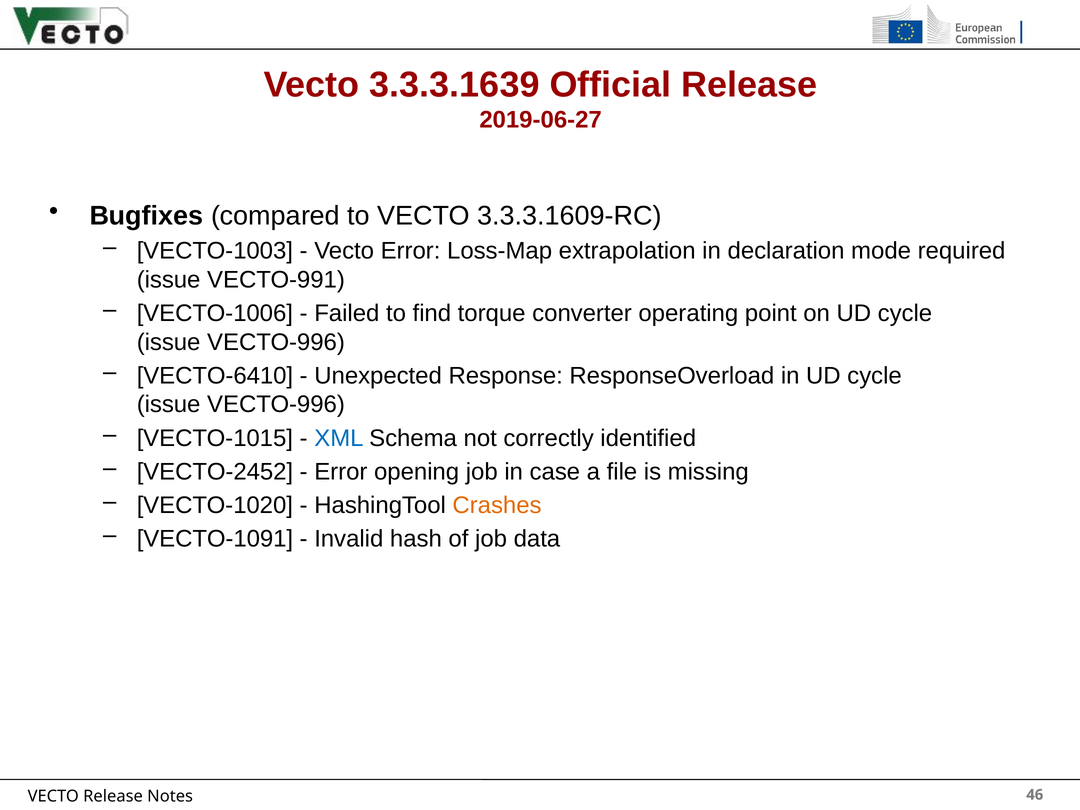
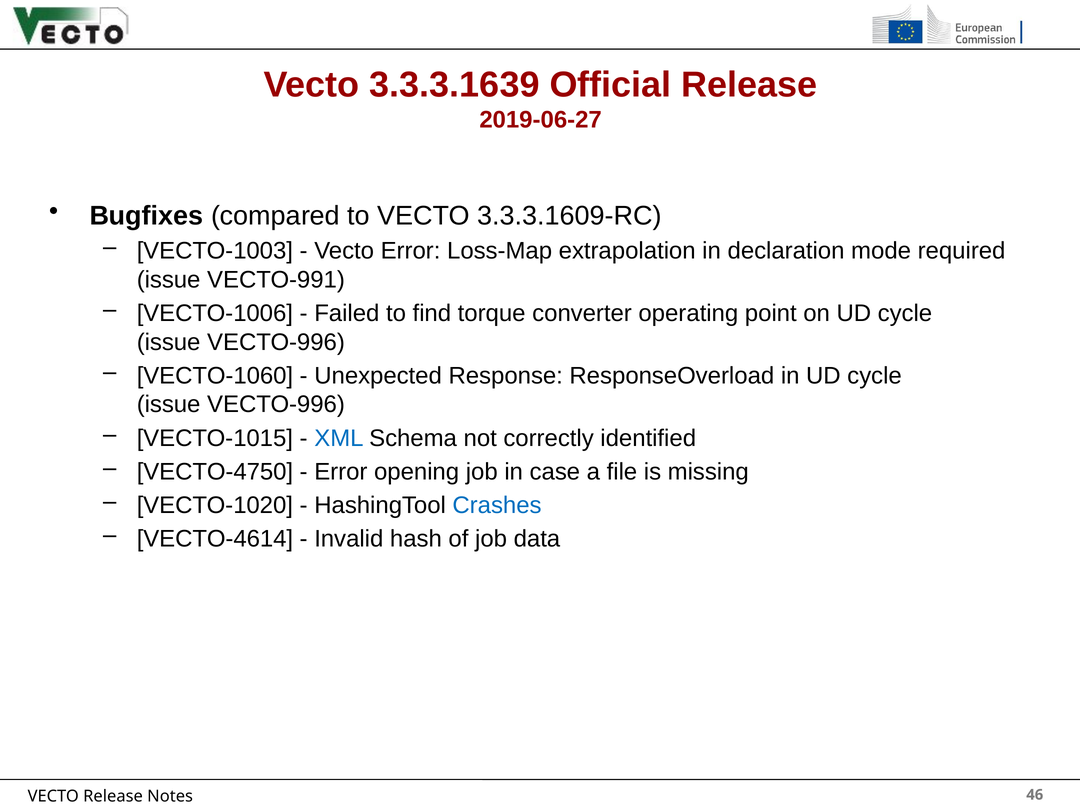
VECTO-6410: VECTO-6410 -> VECTO-1060
VECTO-2452: VECTO-2452 -> VECTO-4750
Crashes colour: orange -> blue
VECTO-1091: VECTO-1091 -> VECTO-4614
